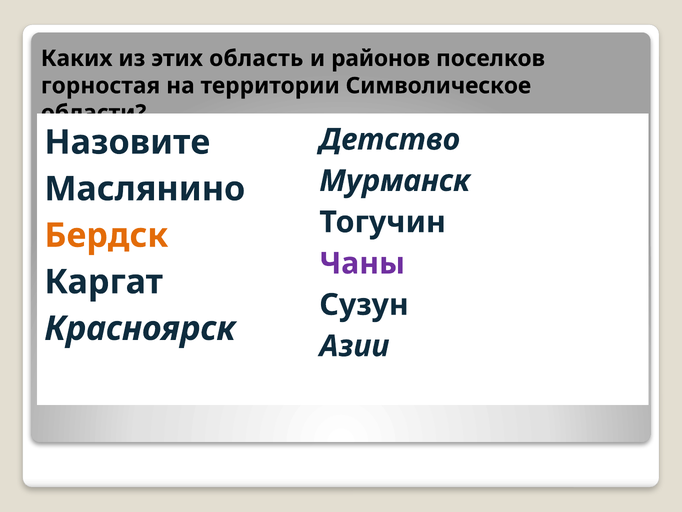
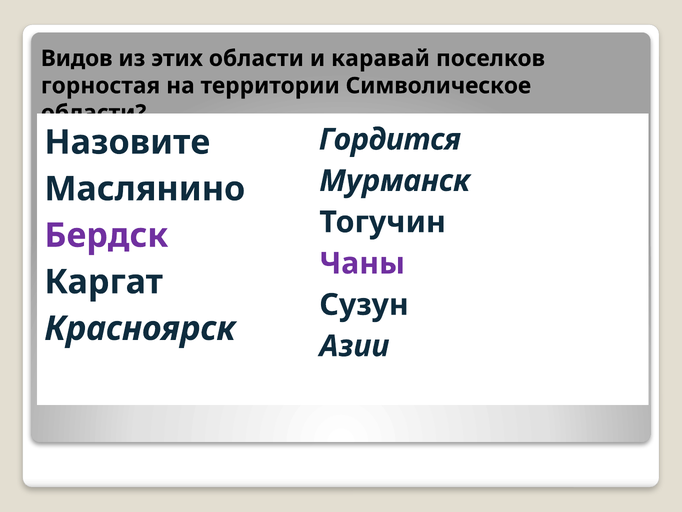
Каких: Каких -> Видов
этих область: область -> области
районов: районов -> каравай
Детство: Детство -> Гордится
Бердск colour: orange -> purple
